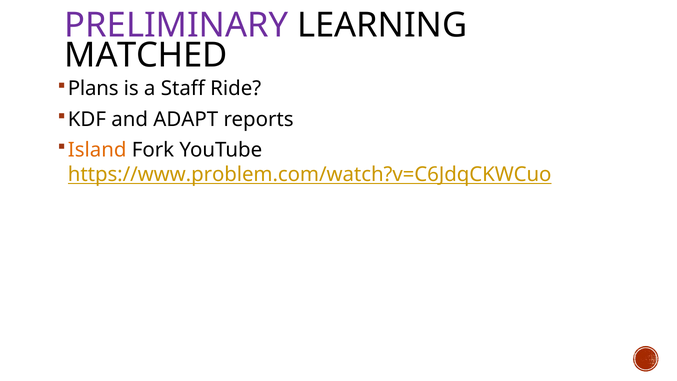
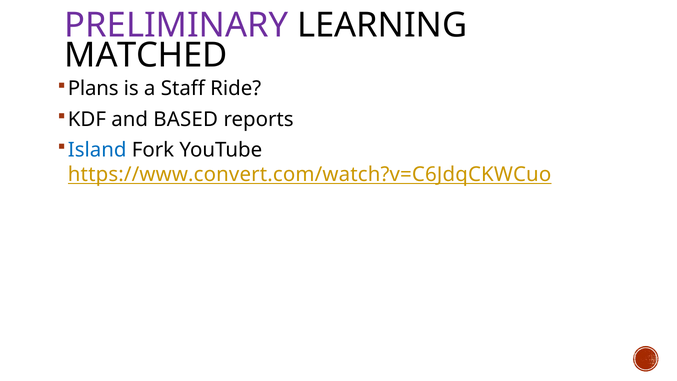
ADAPT: ADAPT -> BASED
Island colour: orange -> blue
https://www.problem.com/watch?v=C6JdqCKWCuo: https://www.problem.com/watch?v=C6JdqCKWCuo -> https://www.convert.com/watch?v=C6JdqCKWCuo
